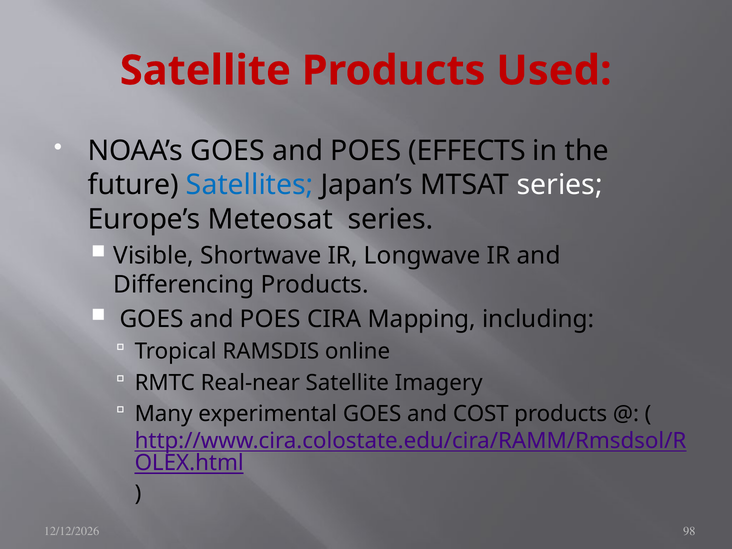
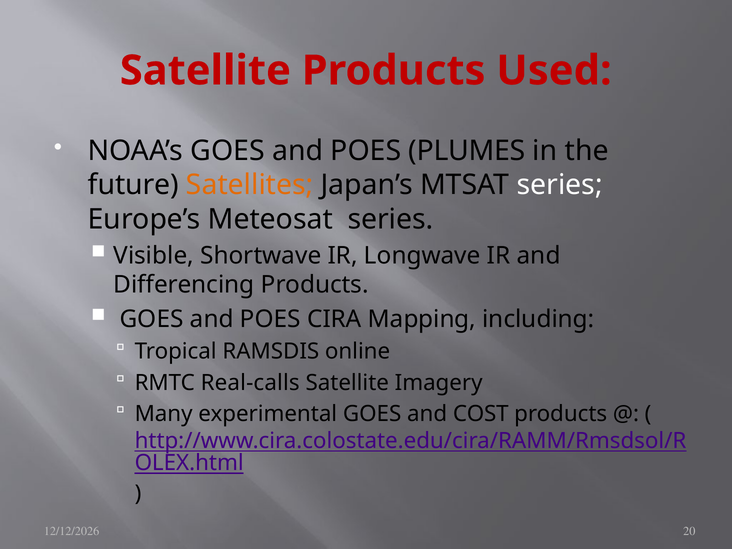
EFFECTS: EFFECTS -> PLUMES
Satellites colour: blue -> orange
Real-near: Real-near -> Real-calls
98: 98 -> 20
